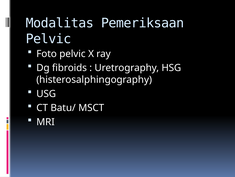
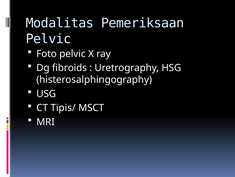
Batu/: Batu/ -> Tipis/
